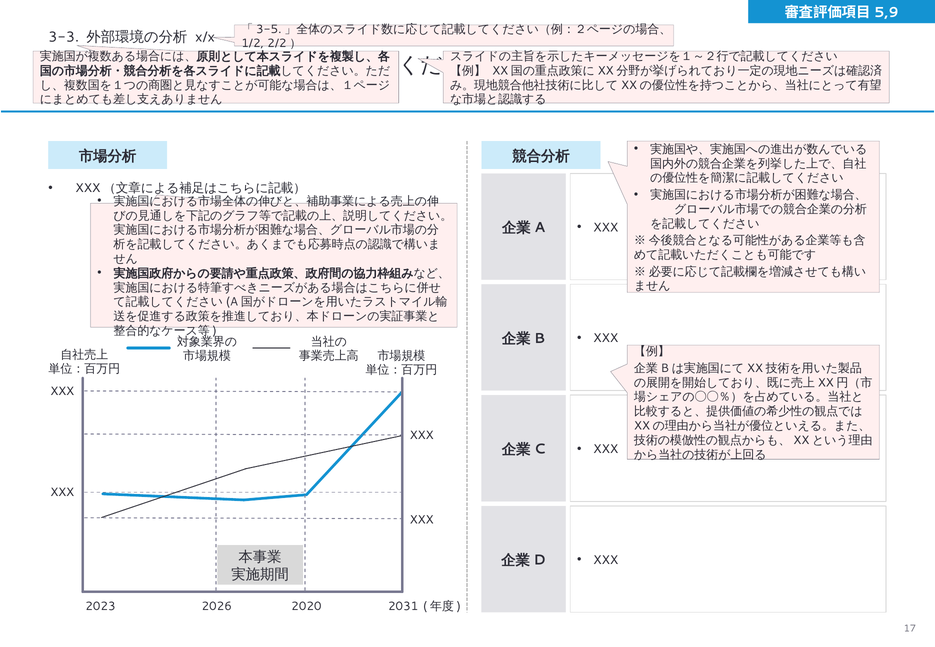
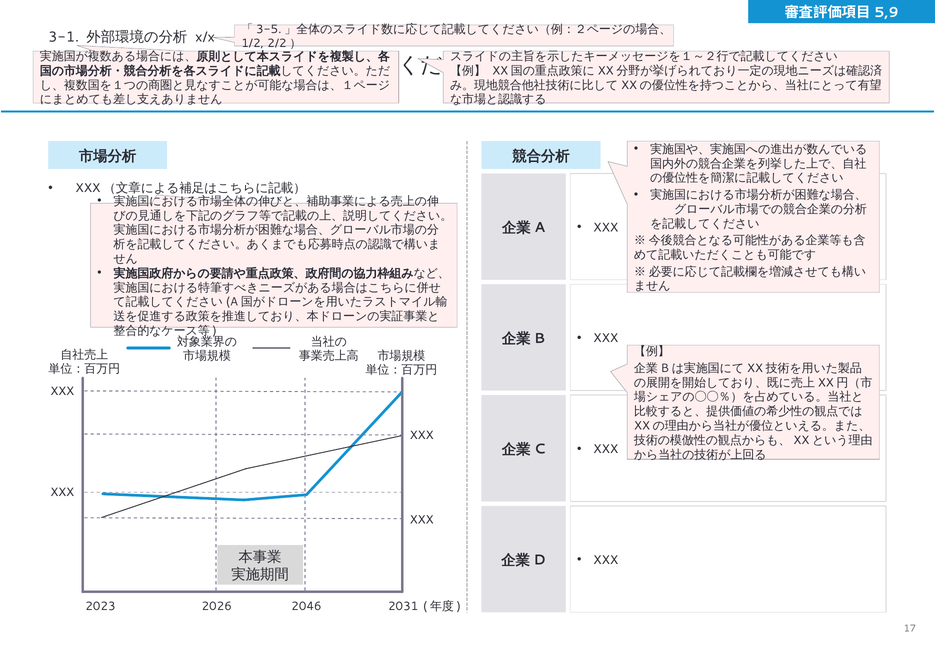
3-3: 3-3 -> 3-1
2020: 2020 -> 2046
